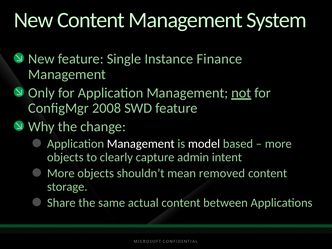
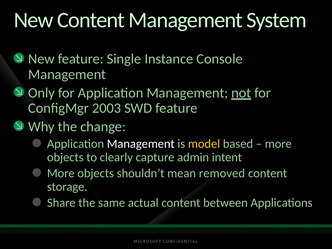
Finance: Finance -> Console
2008: 2008 -> 2003
model colour: white -> yellow
